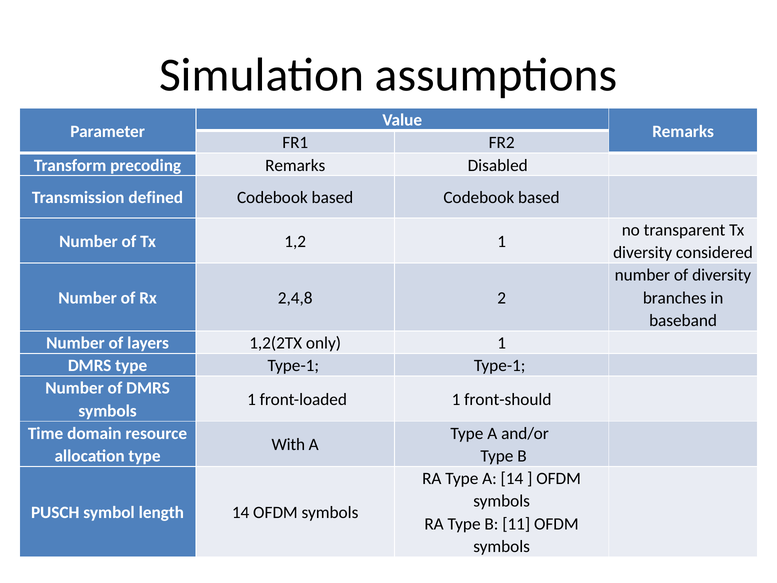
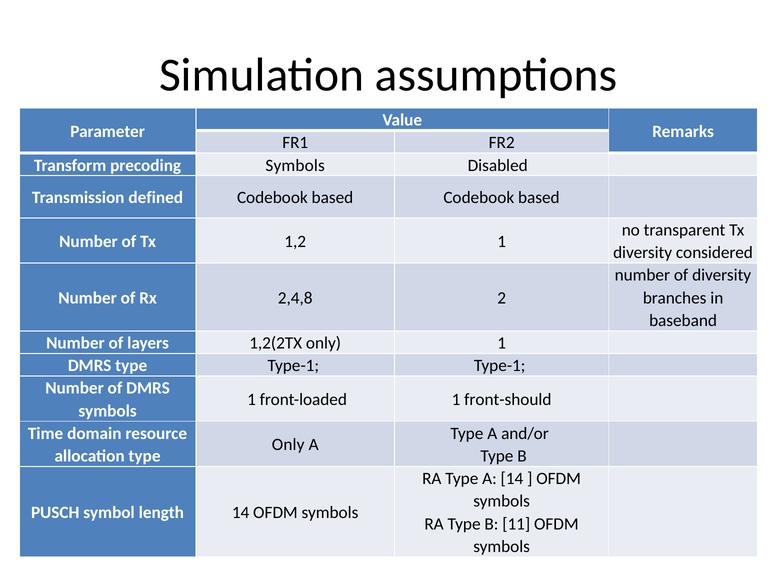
precoding Remarks: Remarks -> Symbols
With at (288, 445): With -> Only
